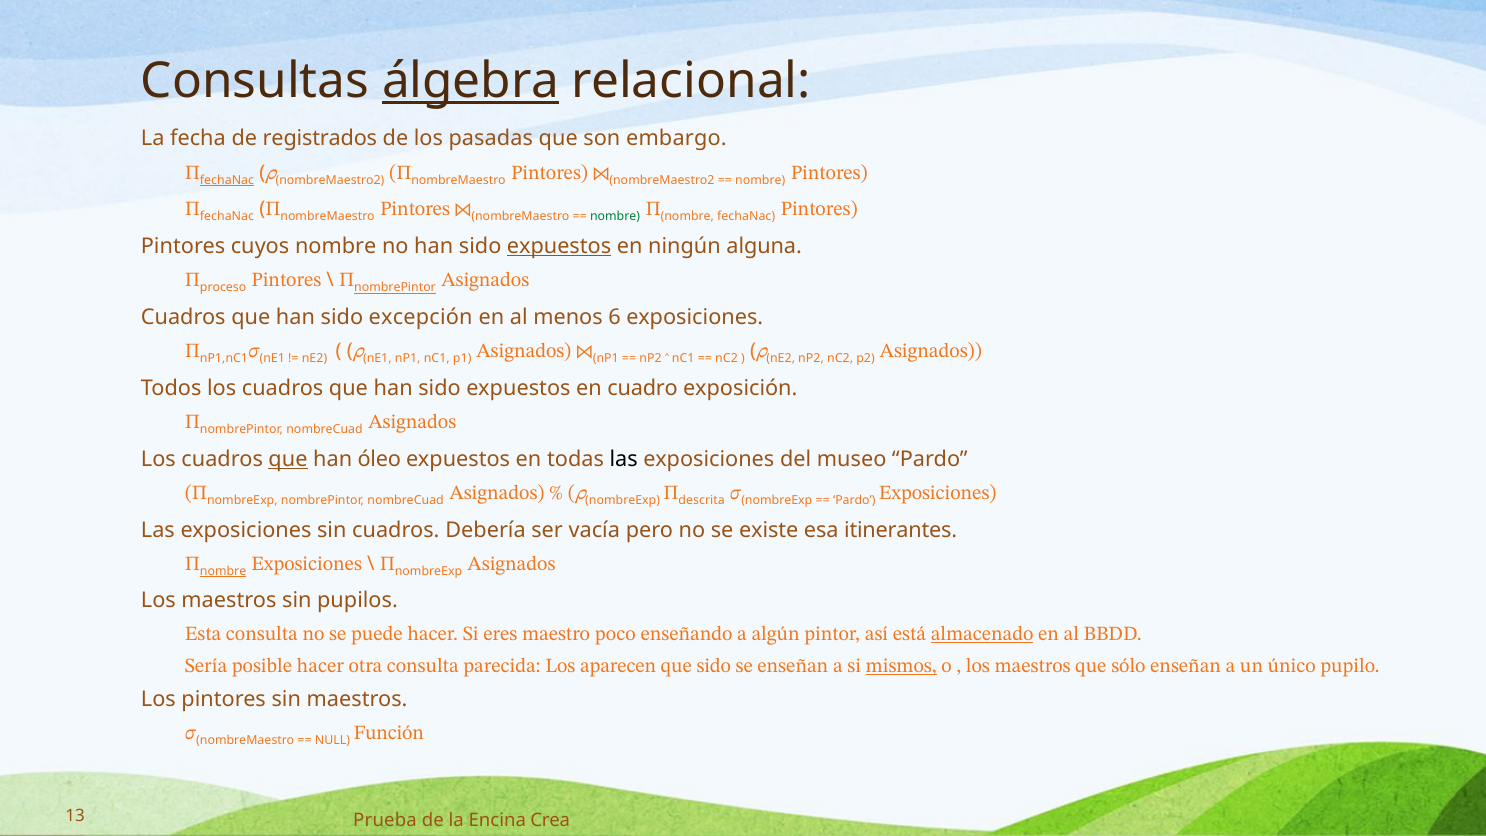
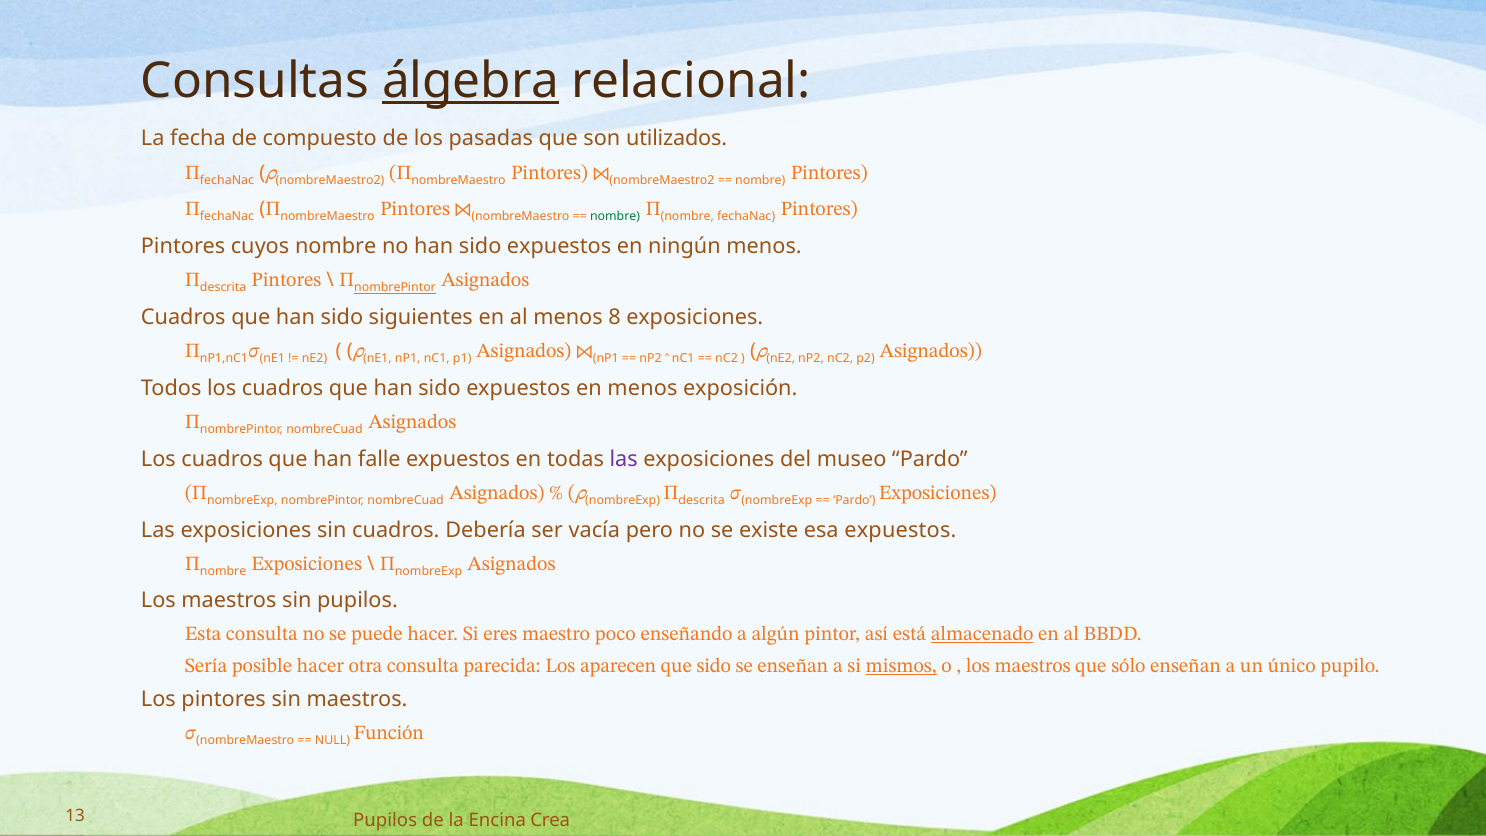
registrados: registrados -> compuesto
embargo: embargo -> utilizados
fechaNac at (227, 180) underline: present -> none
expuestos at (559, 246) underline: present -> none
ningún alguna: alguna -> menos
proceso at (223, 288): proceso -> descrita
excepción: excepción -> siguientes
6: 6 -> 8
cuadro at (643, 388): cuadro -> menos
que at (288, 459) underline: present -> none
óleo: óleo -> falle
las at (624, 459) colour: black -> purple
esa itinerantes: itinerantes -> expuestos
nombre at (223, 571) underline: present -> none
13 Prueba: Prueba -> Pupilos
